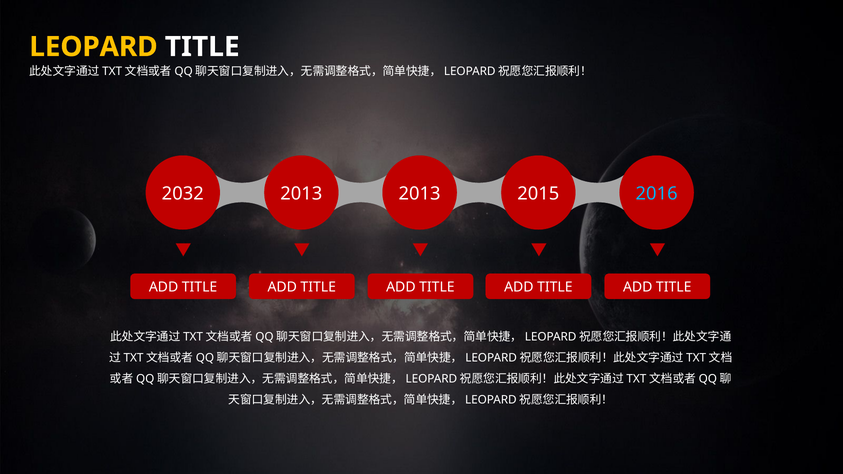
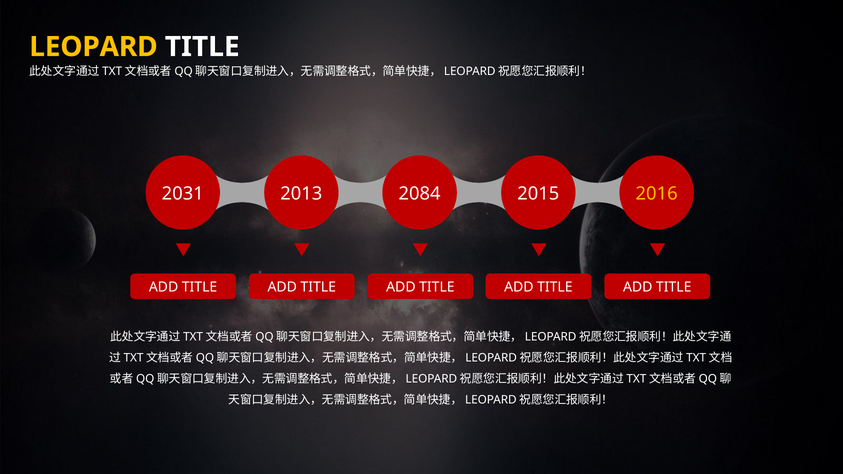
2032: 2032 -> 2031
2013 2013: 2013 -> 2084
2016 colour: light blue -> yellow
